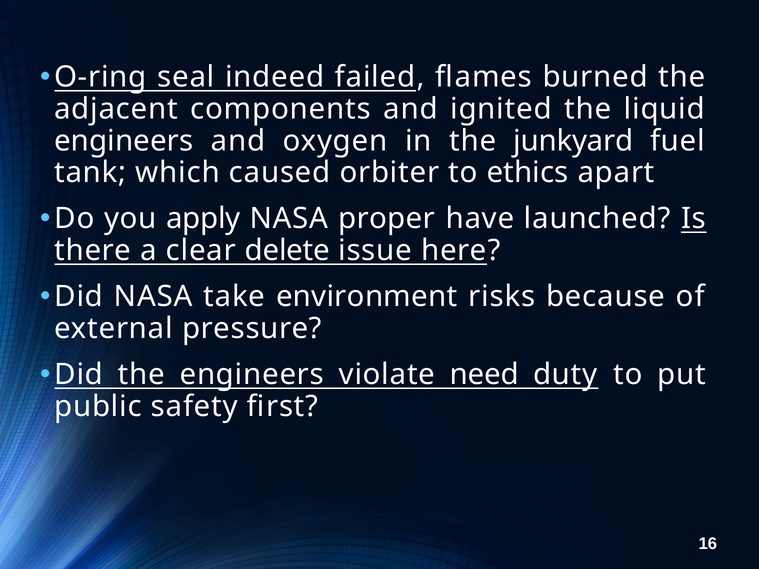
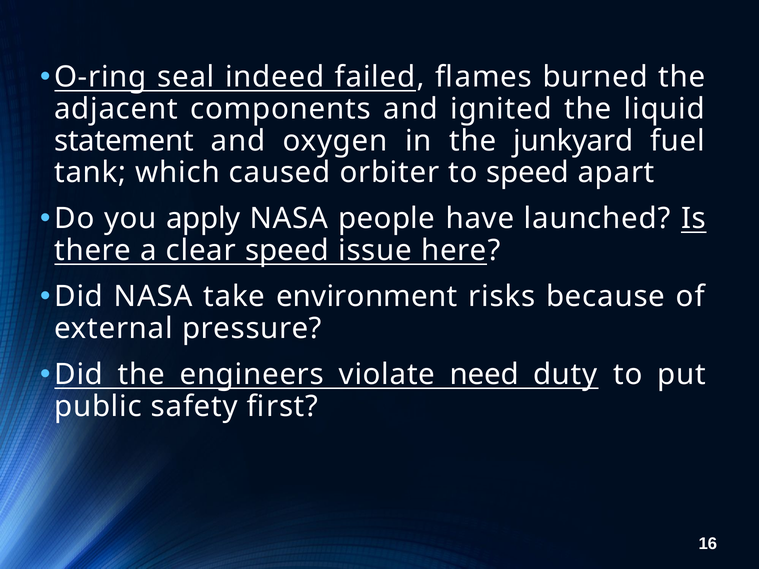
engineers at (124, 141): engineers -> statement
to ethics: ethics -> speed
proper: proper -> people
clear delete: delete -> speed
